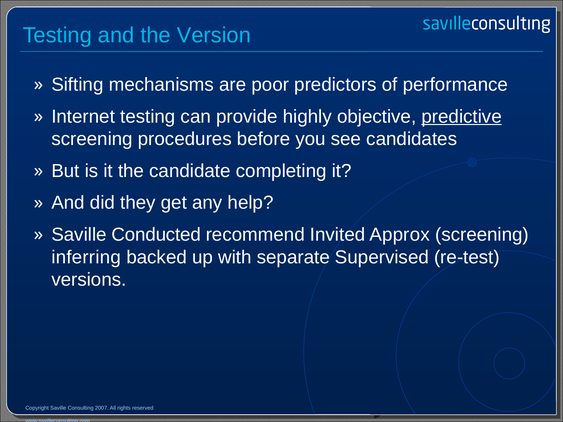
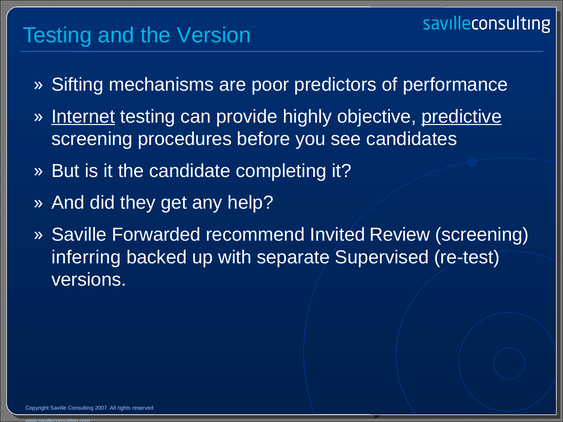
Internet underline: none -> present
Conducted: Conducted -> Forwarded
Approx: Approx -> Review
